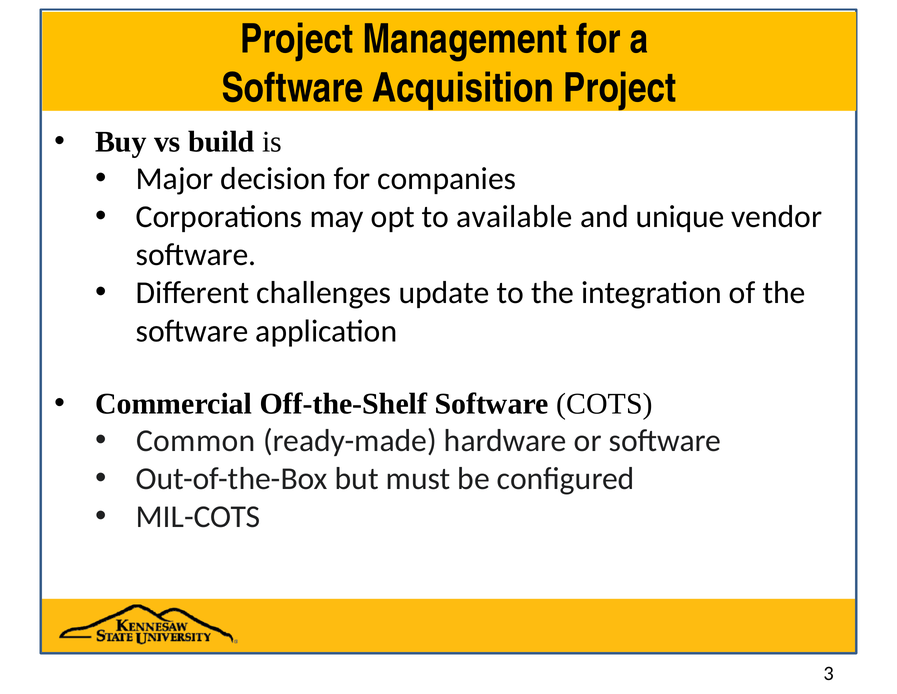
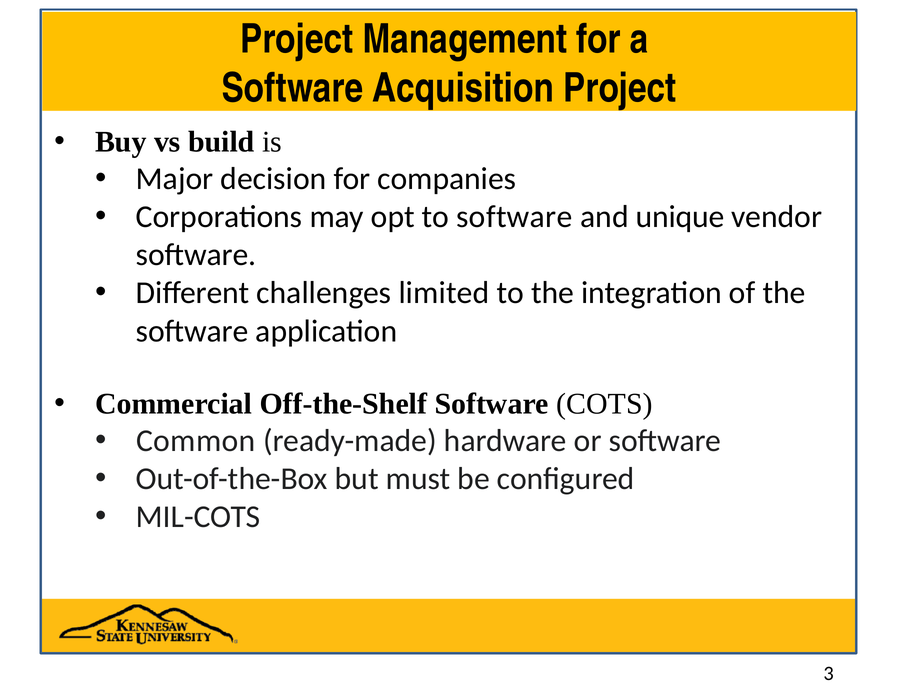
to available: available -> software
update: update -> limited
